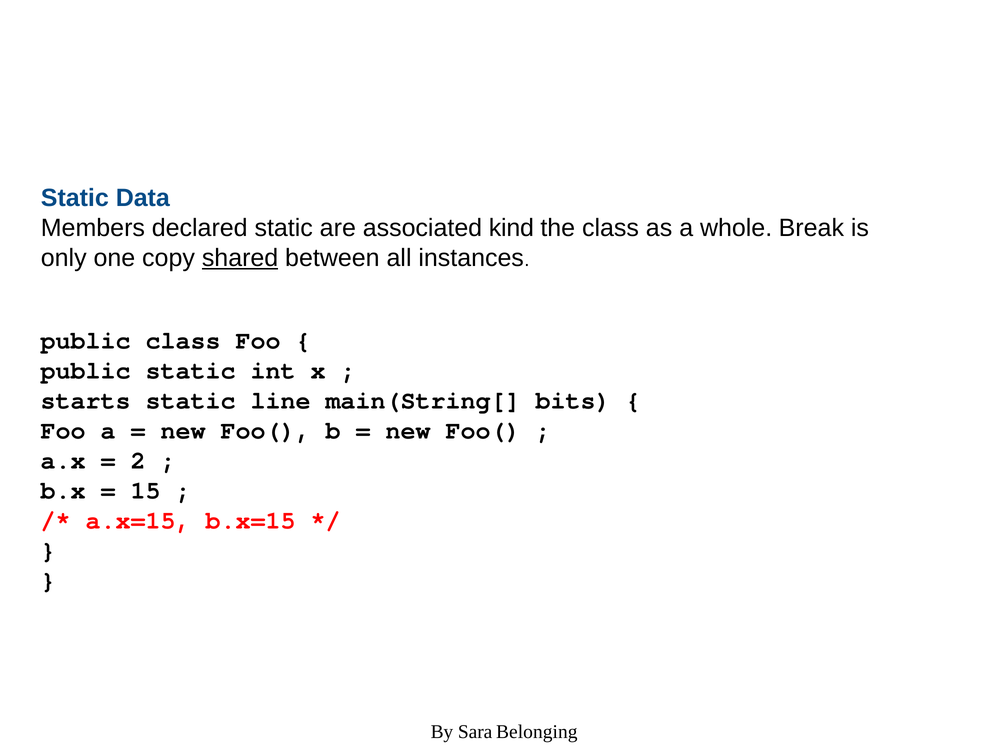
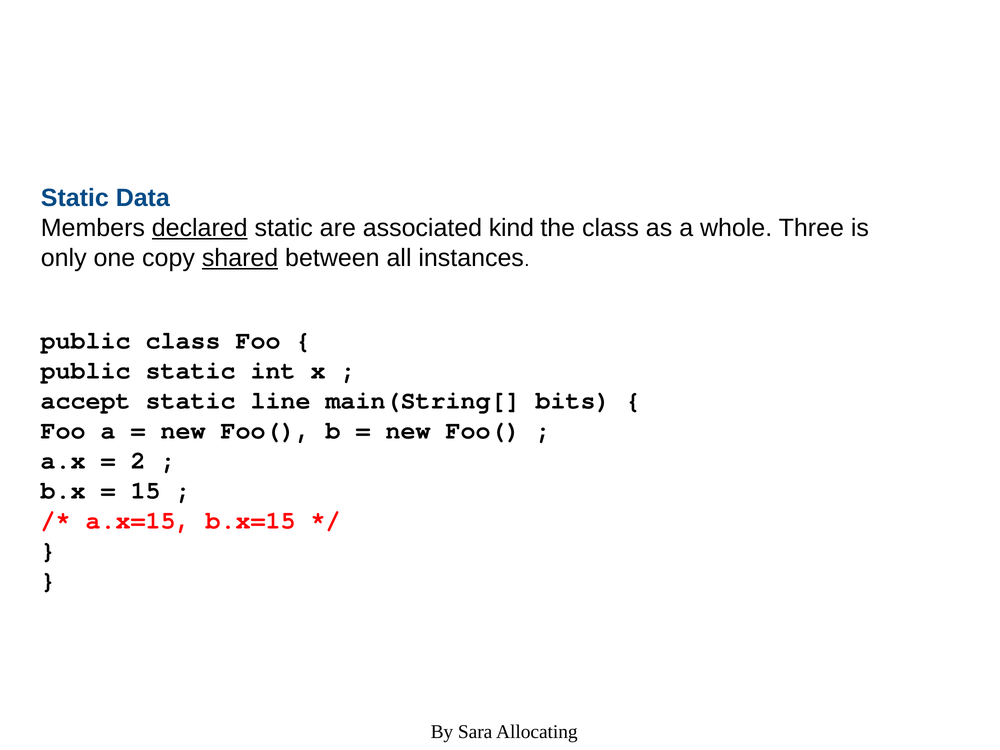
declared underline: none -> present
Break: Break -> Three
starts: starts -> accept
Belonging: Belonging -> Allocating
